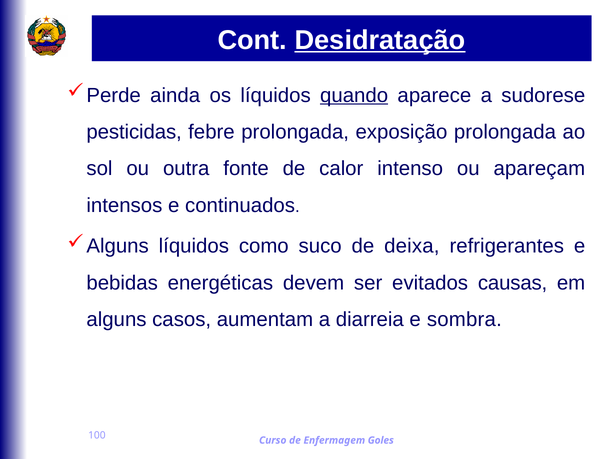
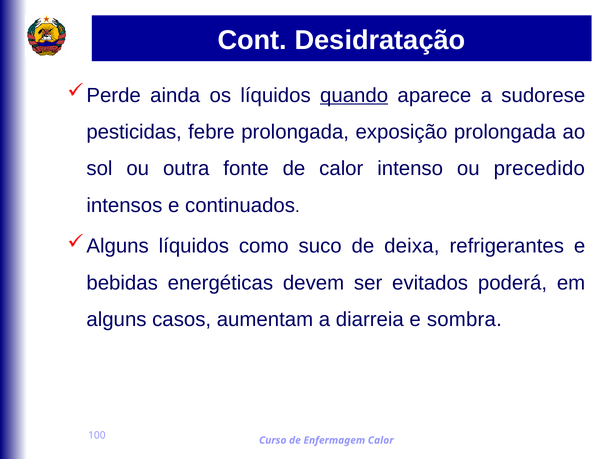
Desidratação underline: present -> none
apareçam: apareçam -> precedido
causas: causas -> poderá
Enfermagem Goles: Goles -> Calor
